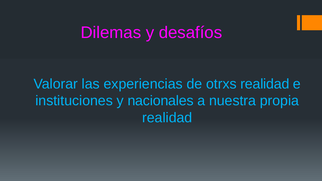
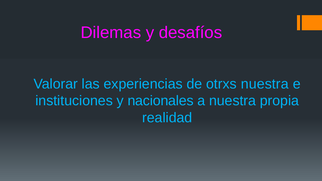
otrxs realidad: realidad -> nuestra
